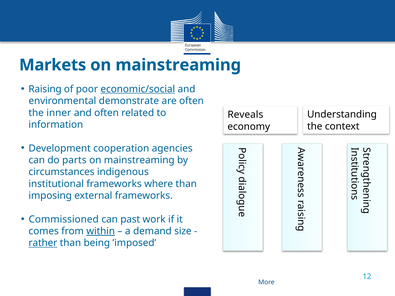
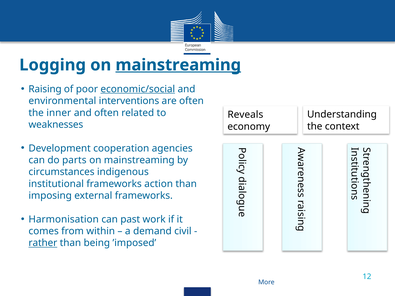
Markets: Markets -> Logging
mainstreaming at (178, 65) underline: none -> present
demonstrate: demonstrate -> interventions
information: information -> weaknesses
where: where -> action
Commissioned: Commissioned -> Harmonisation
within underline: present -> none
size: size -> civil
